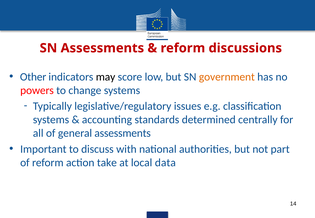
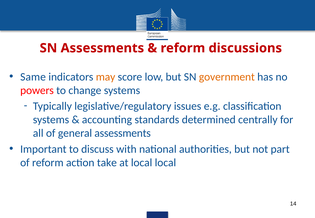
Other: Other -> Same
may colour: black -> orange
local data: data -> local
